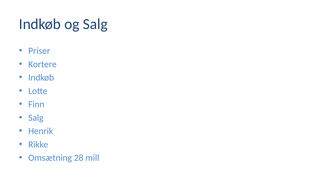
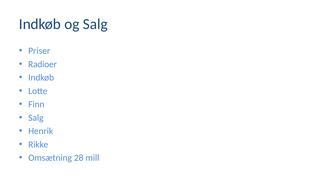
Kortere: Kortere -> Radioer
